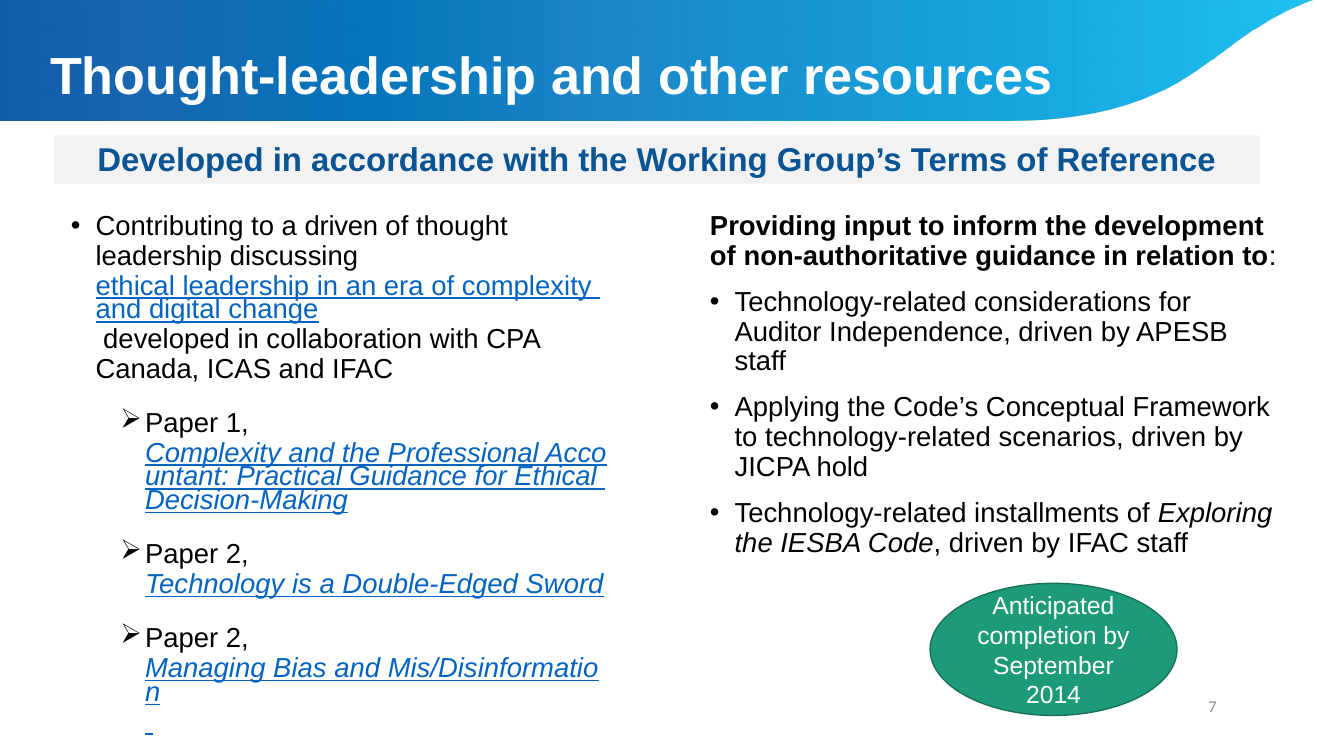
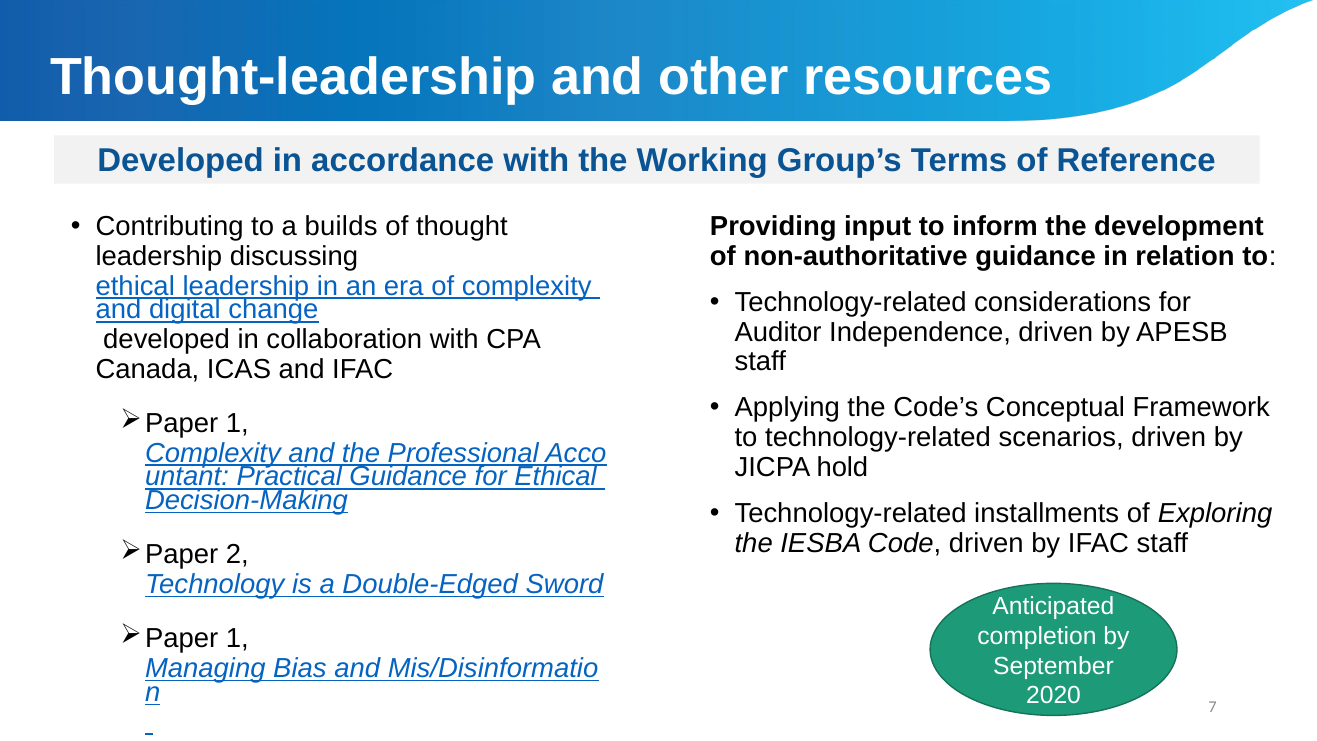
a driven: driven -> builds
2 at (237, 639): 2 -> 1
2014: 2014 -> 2020
